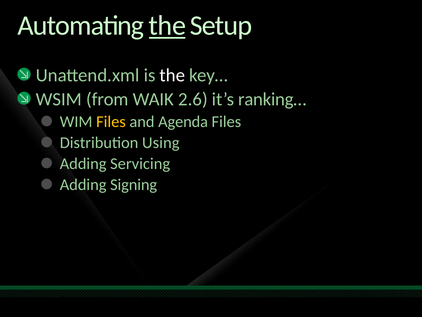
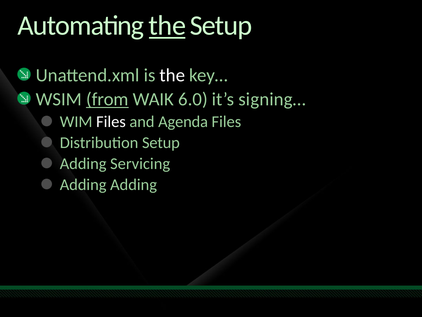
from underline: none -> present
2.6: 2.6 -> 6.0
ranking…: ranking… -> signing…
Files at (111, 122) colour: yellow -> white
Distribution Using: Using -> Setup
Adding Signing: Signing -> Adding
